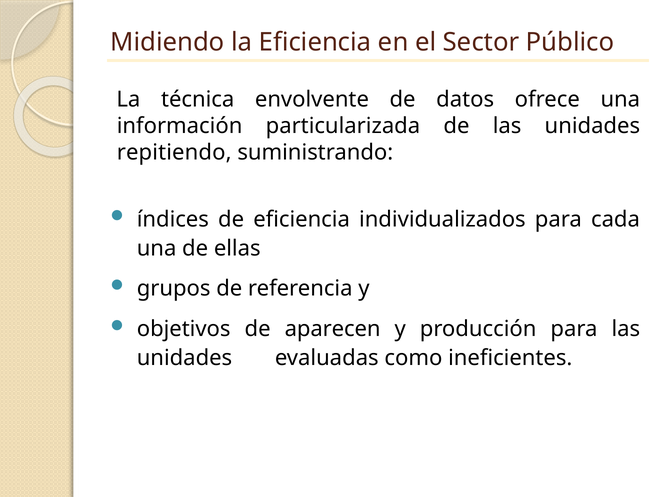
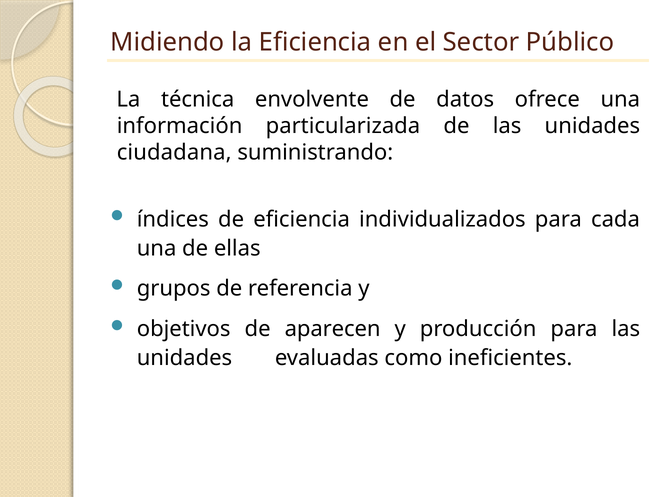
repitiendo: repitiendo -> ciudadana
